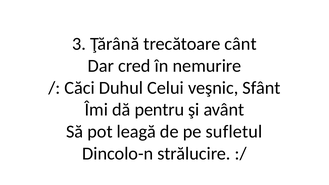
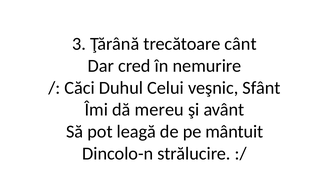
pentru: pentru -> mereu
sufletul: sufletul -> mântuit
